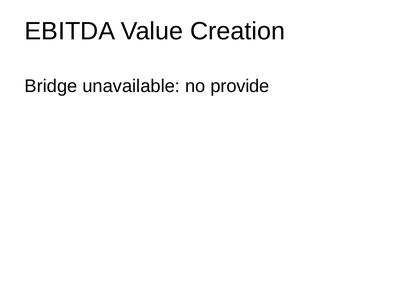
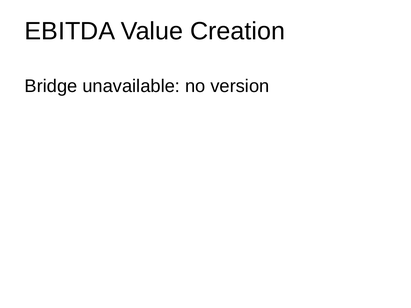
provide: provide -> version
